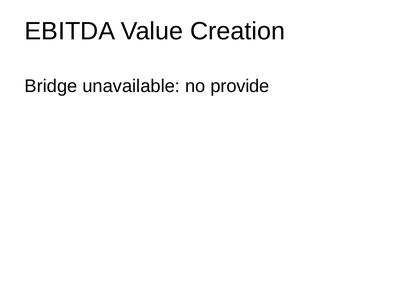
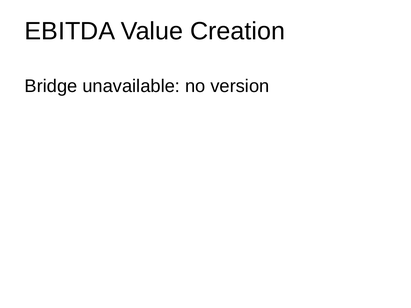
provide: provide -> version
